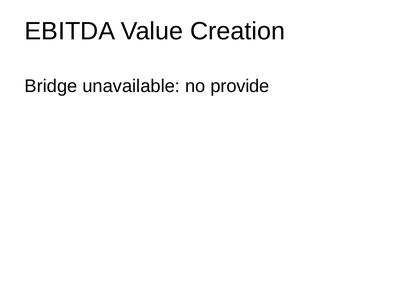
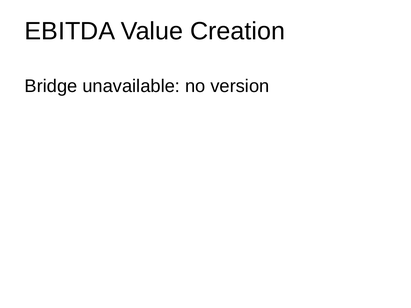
provide: provide -> version
